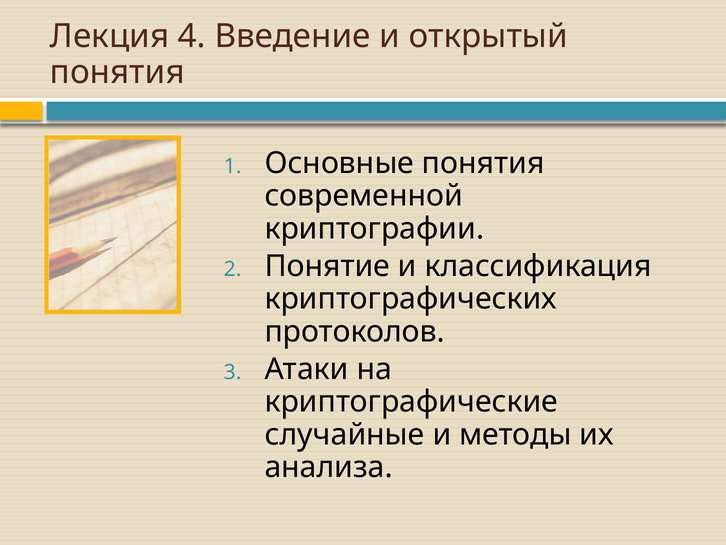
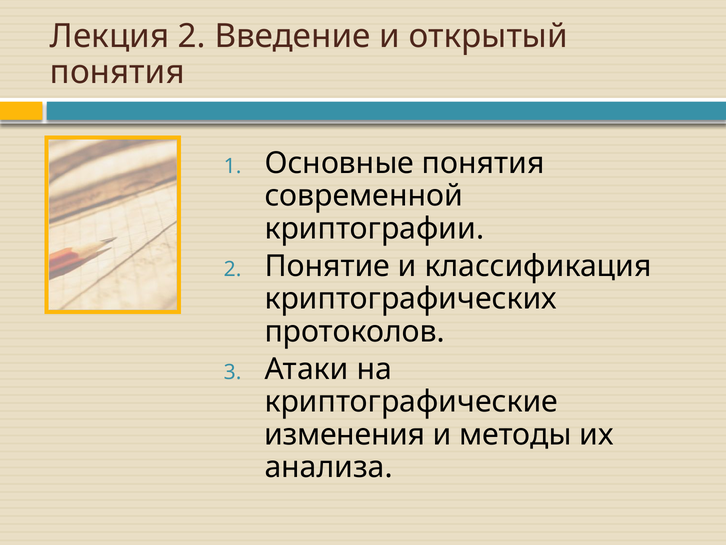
Лекция 4: 4 -> 2
случайные: случайные -> изменения
